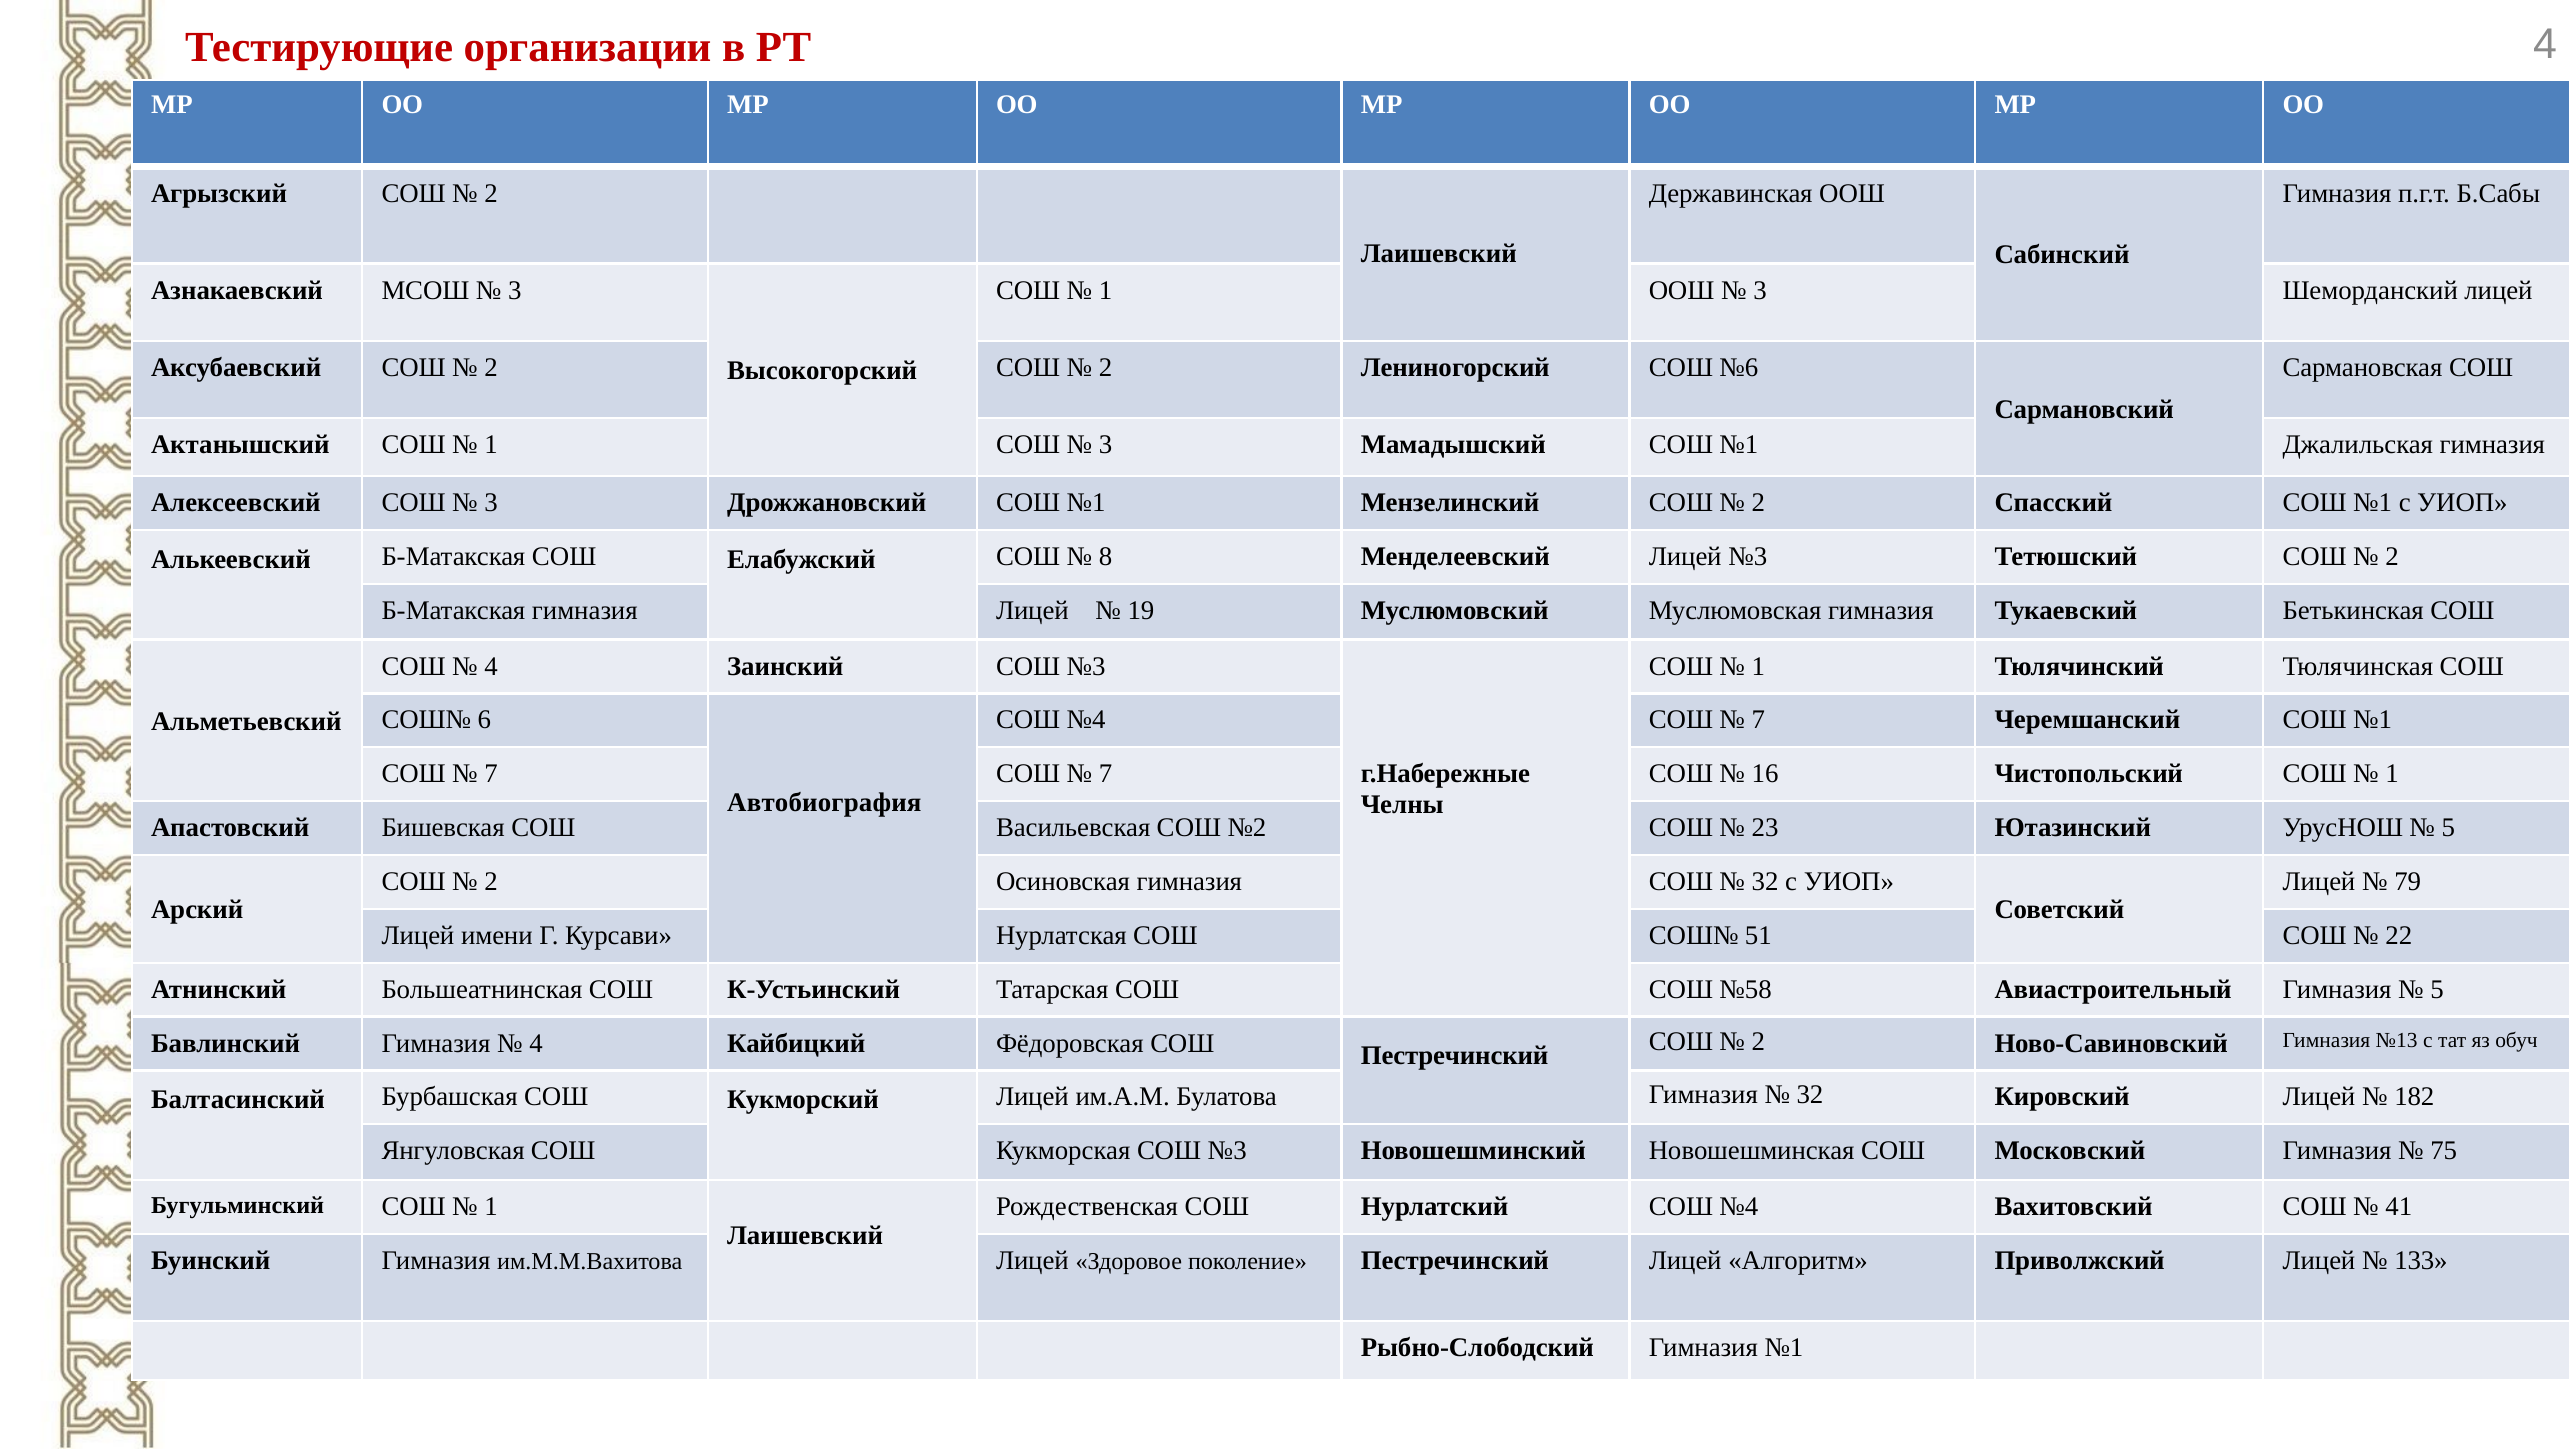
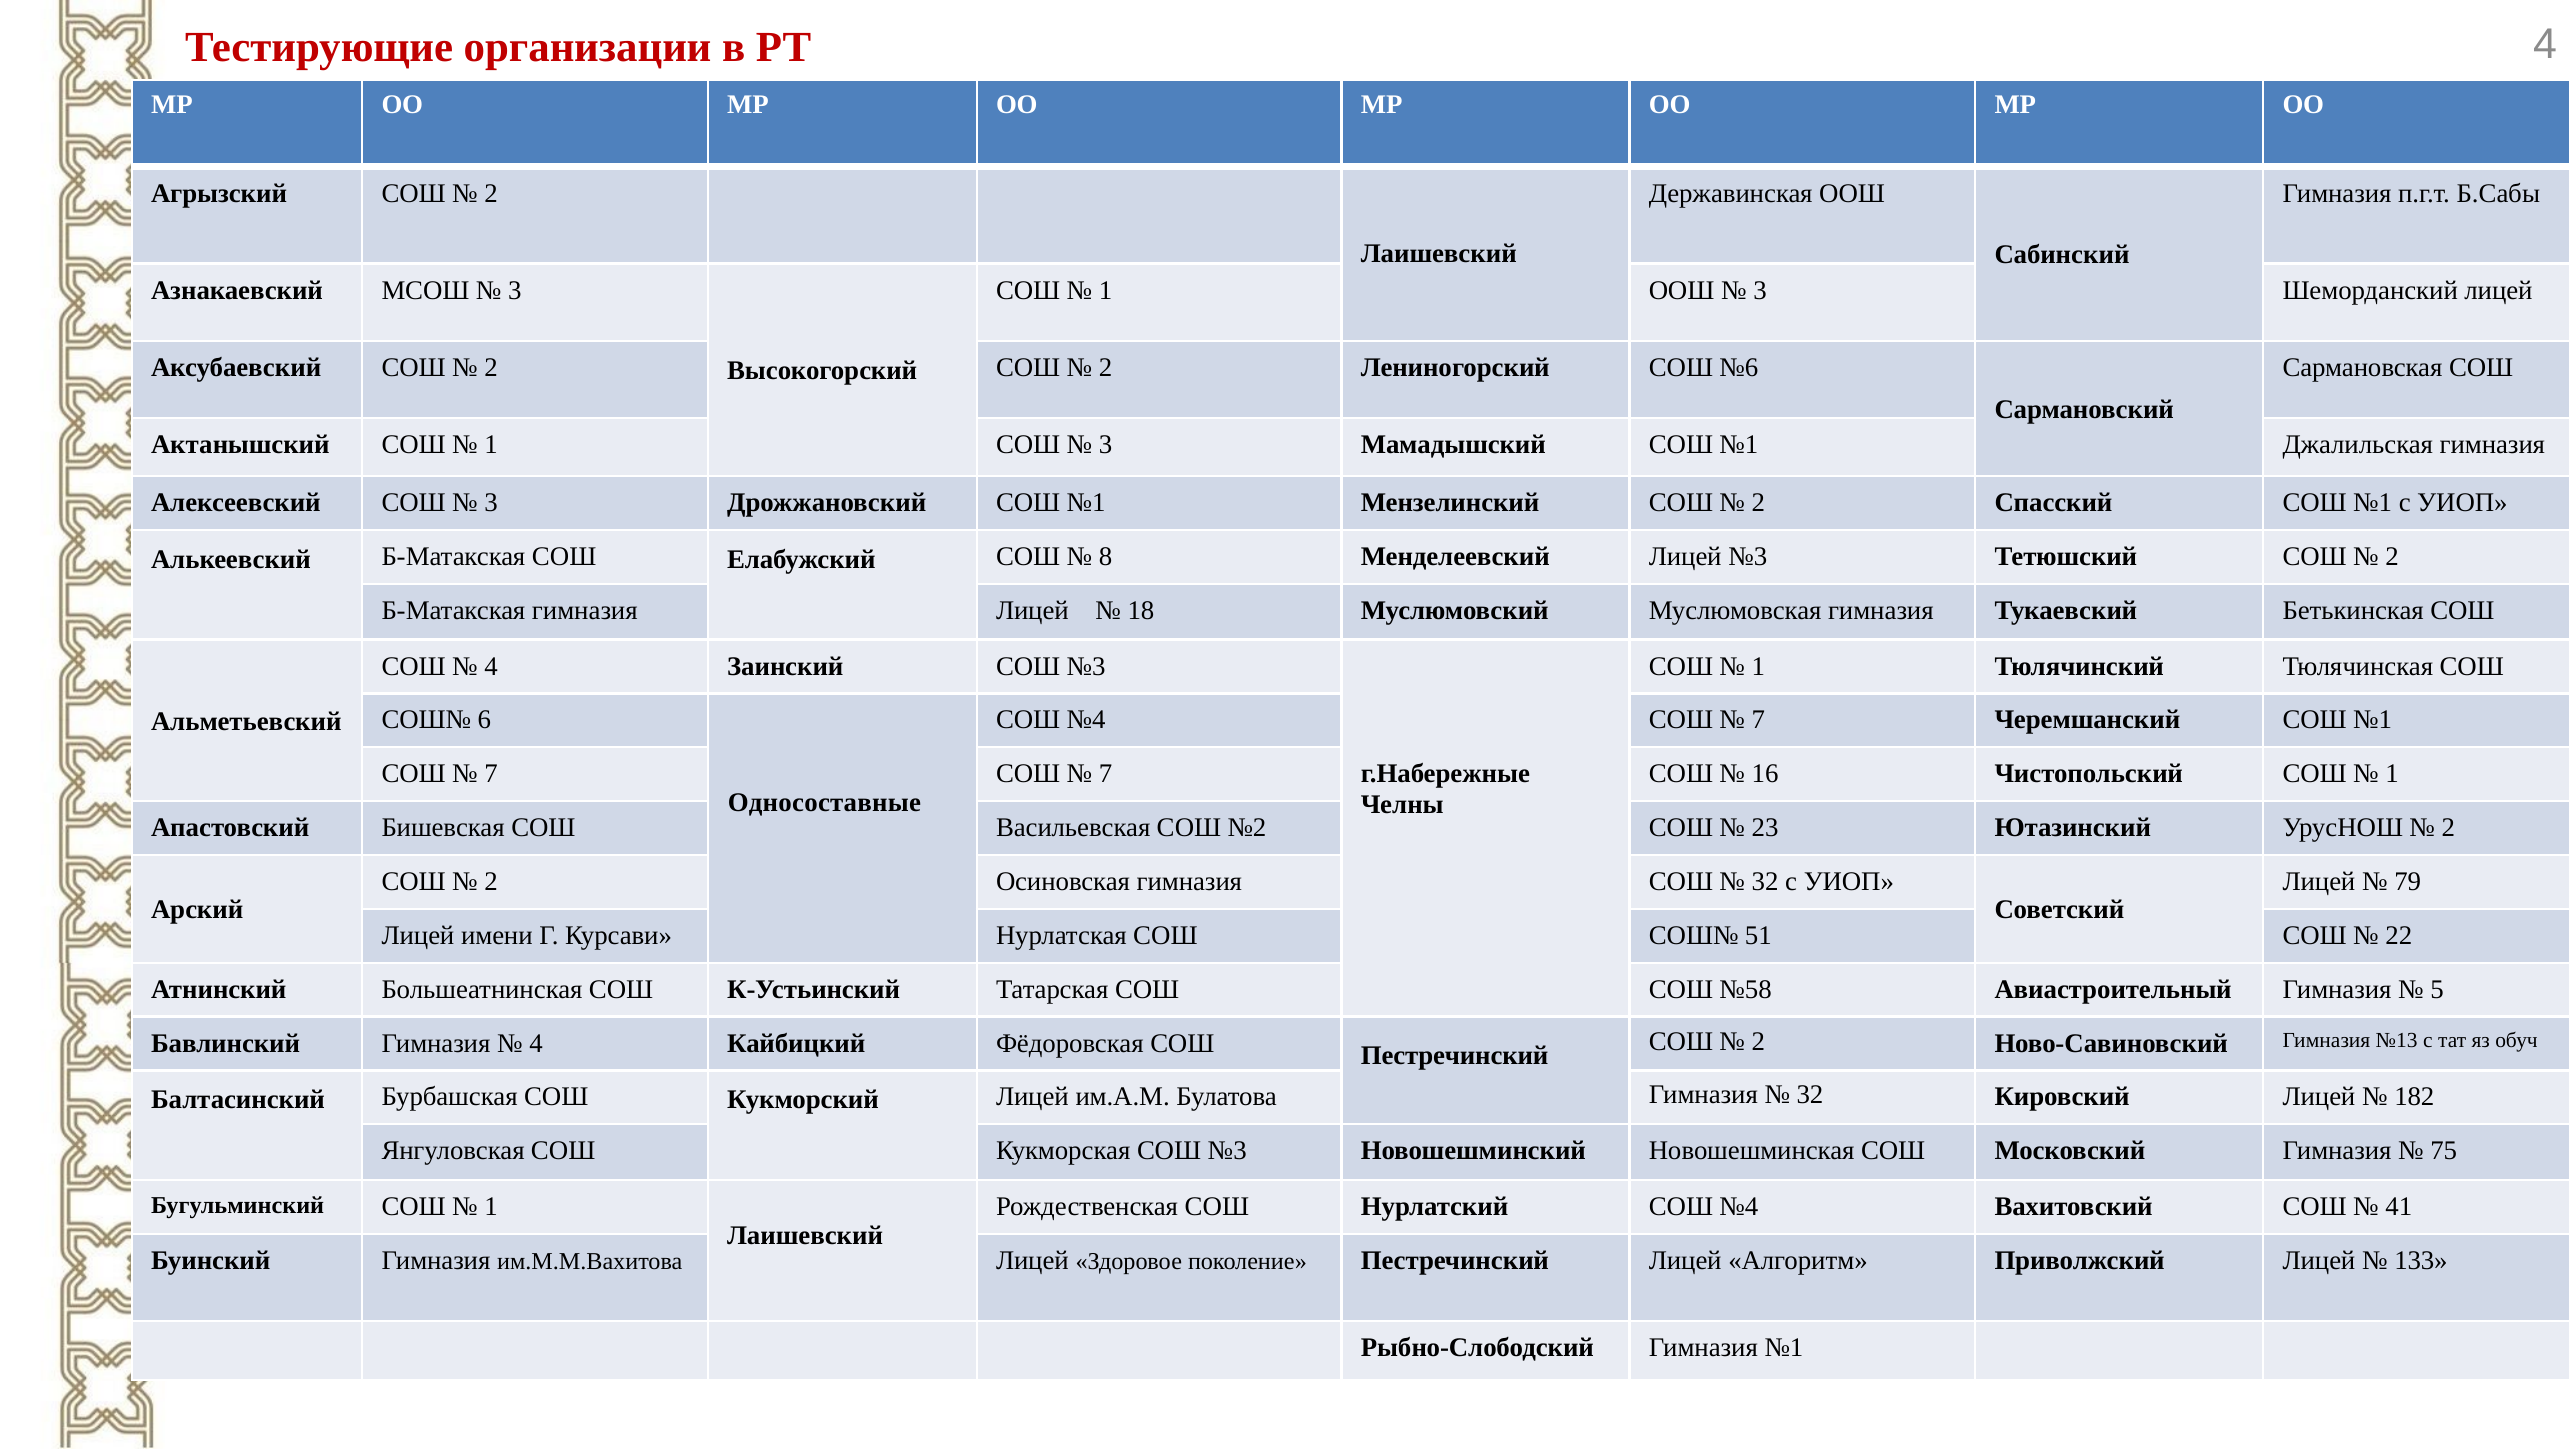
19: 19 -> 18
Автобиография: Автобиография -> Односоставные
5 at (2448, 828): 5 -> 2
